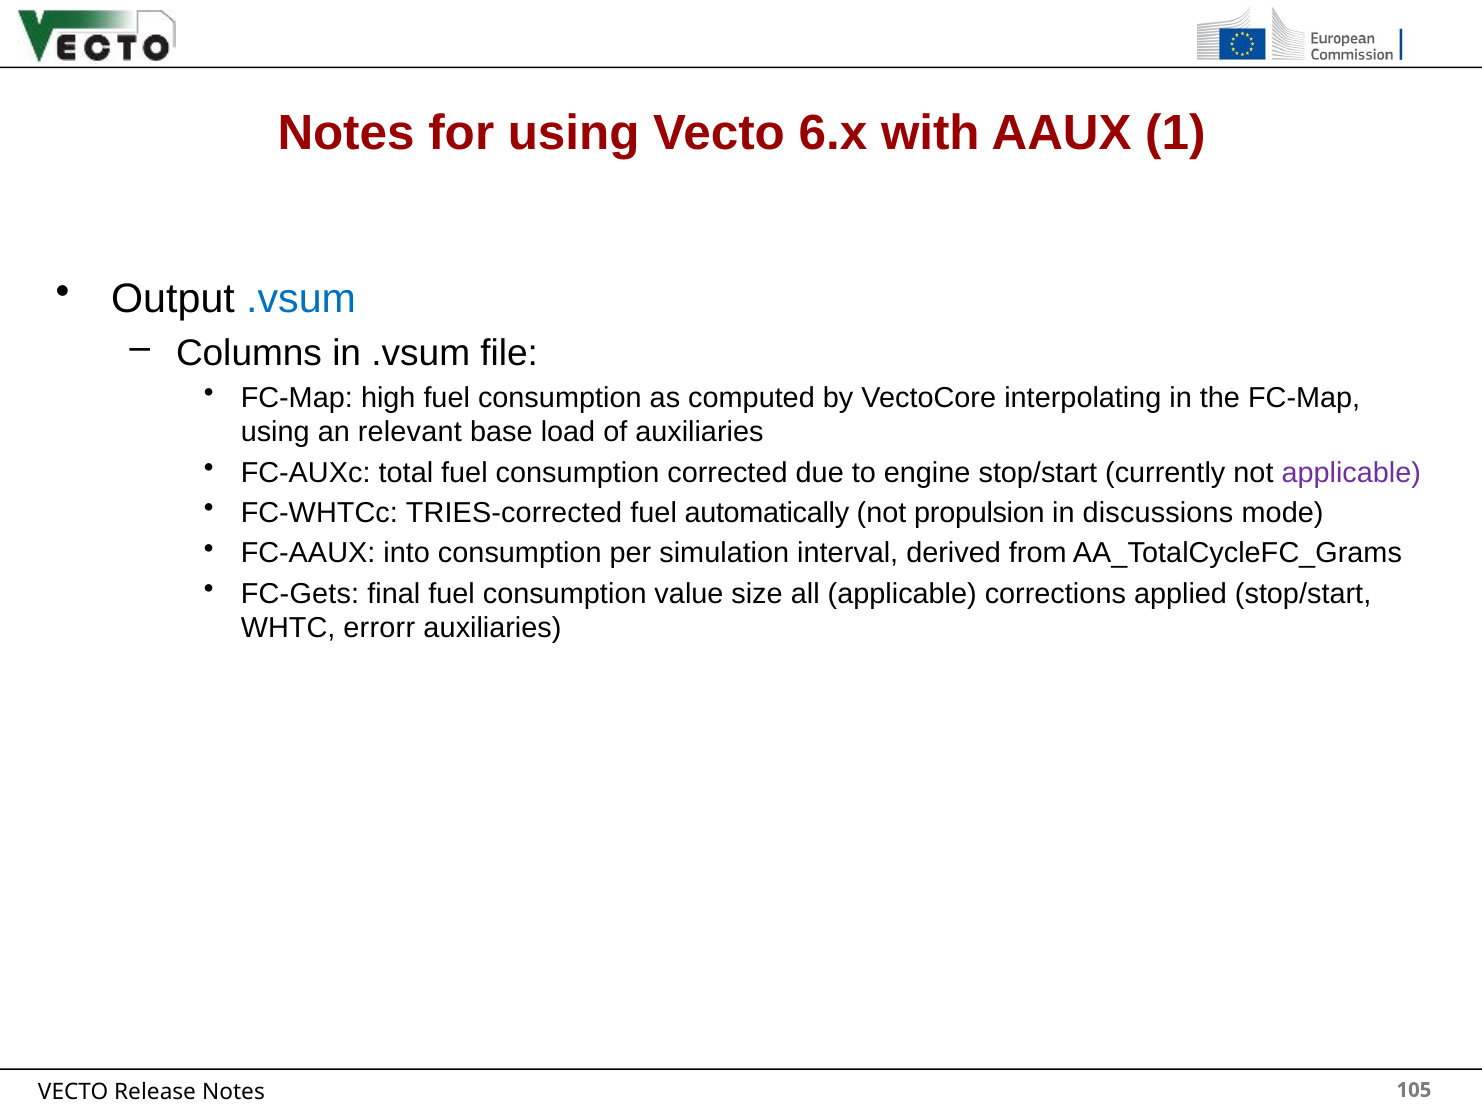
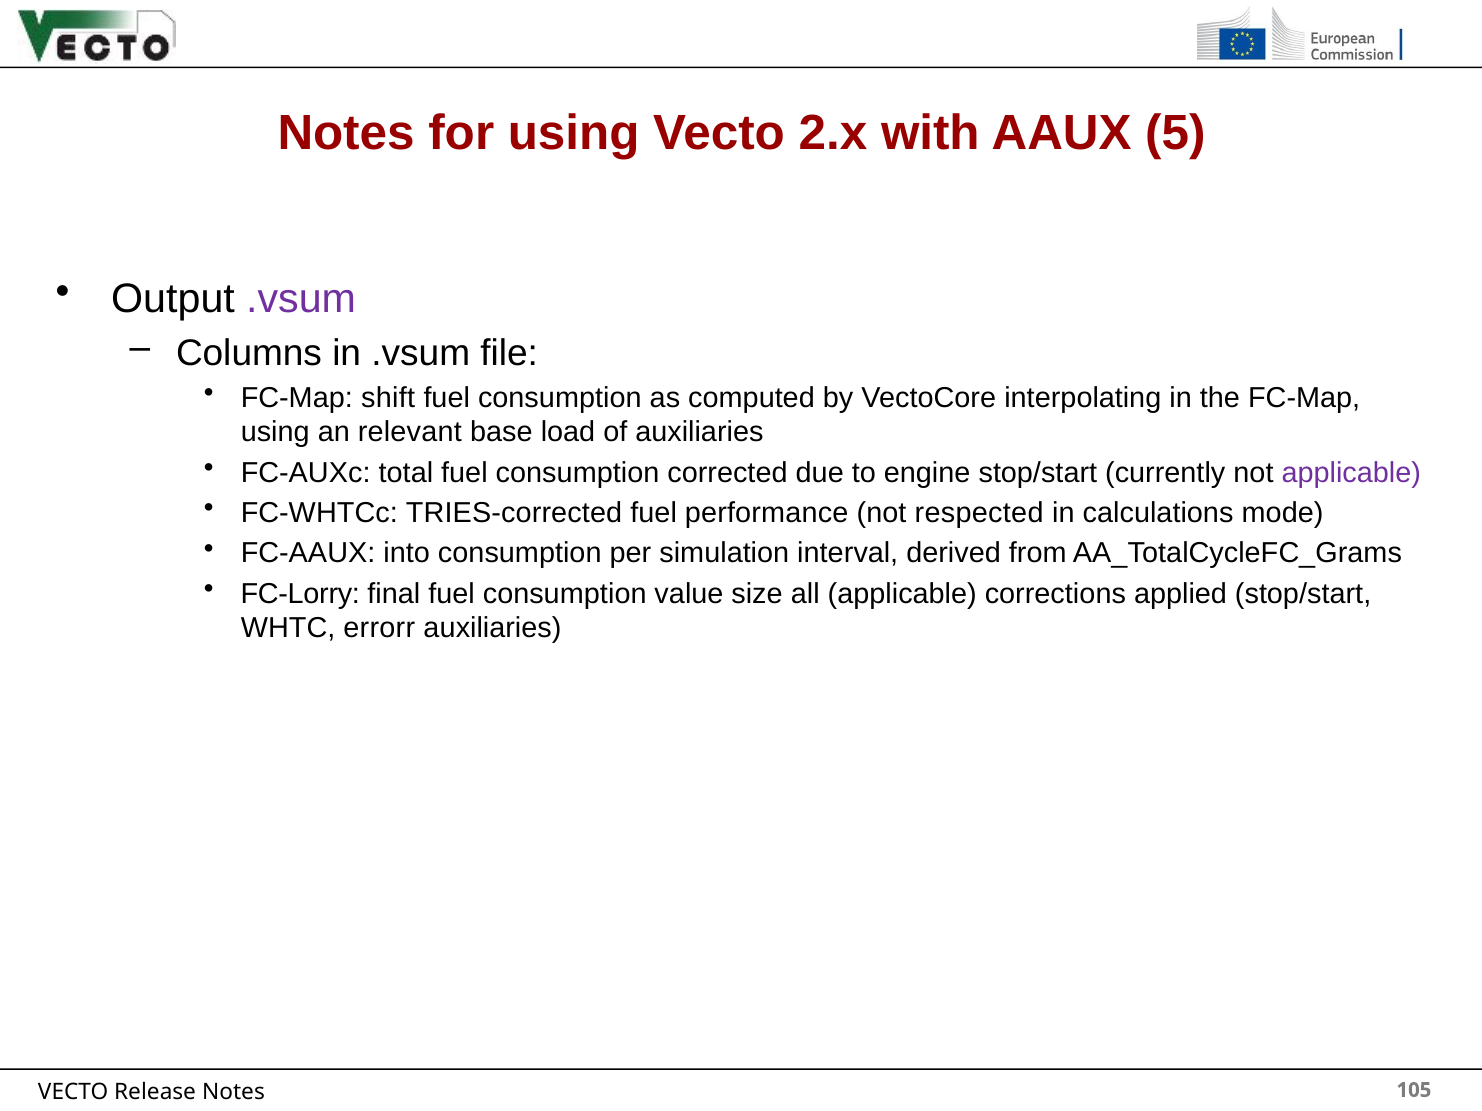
6.x: 6.x -> 2.x
1: 1 -> 5
.vsum at (301, 299) colour: blue -> purple
high: high -> shift
automatically: automatically -> performance
propulsion: propulsion -> respected
discussions: discussions -> calculations
FC-Gets: FC-Gets -> FC-Lorry
